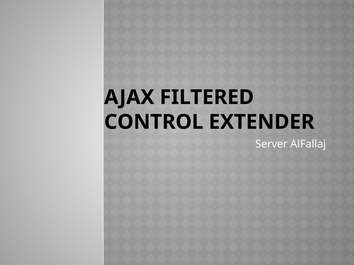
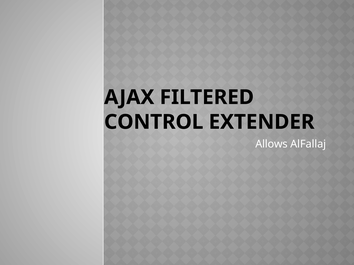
Server: Server -> Allows
